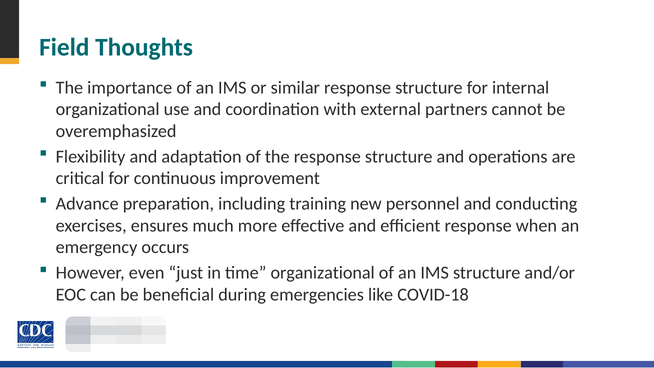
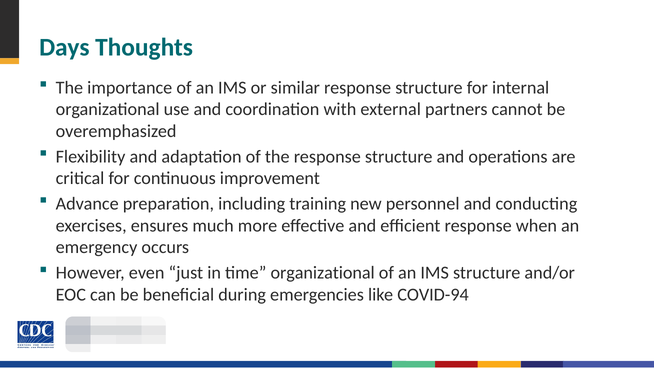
Field: Field -> Days
COVID-18: COVID-18 -> COVID-94
